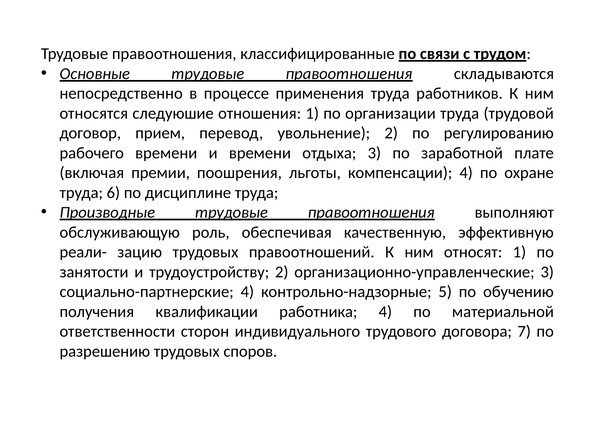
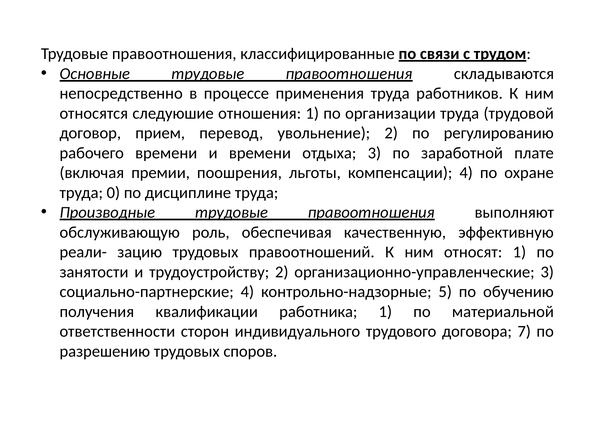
6: 6 -> 0
работника 4: 4 -> 1
